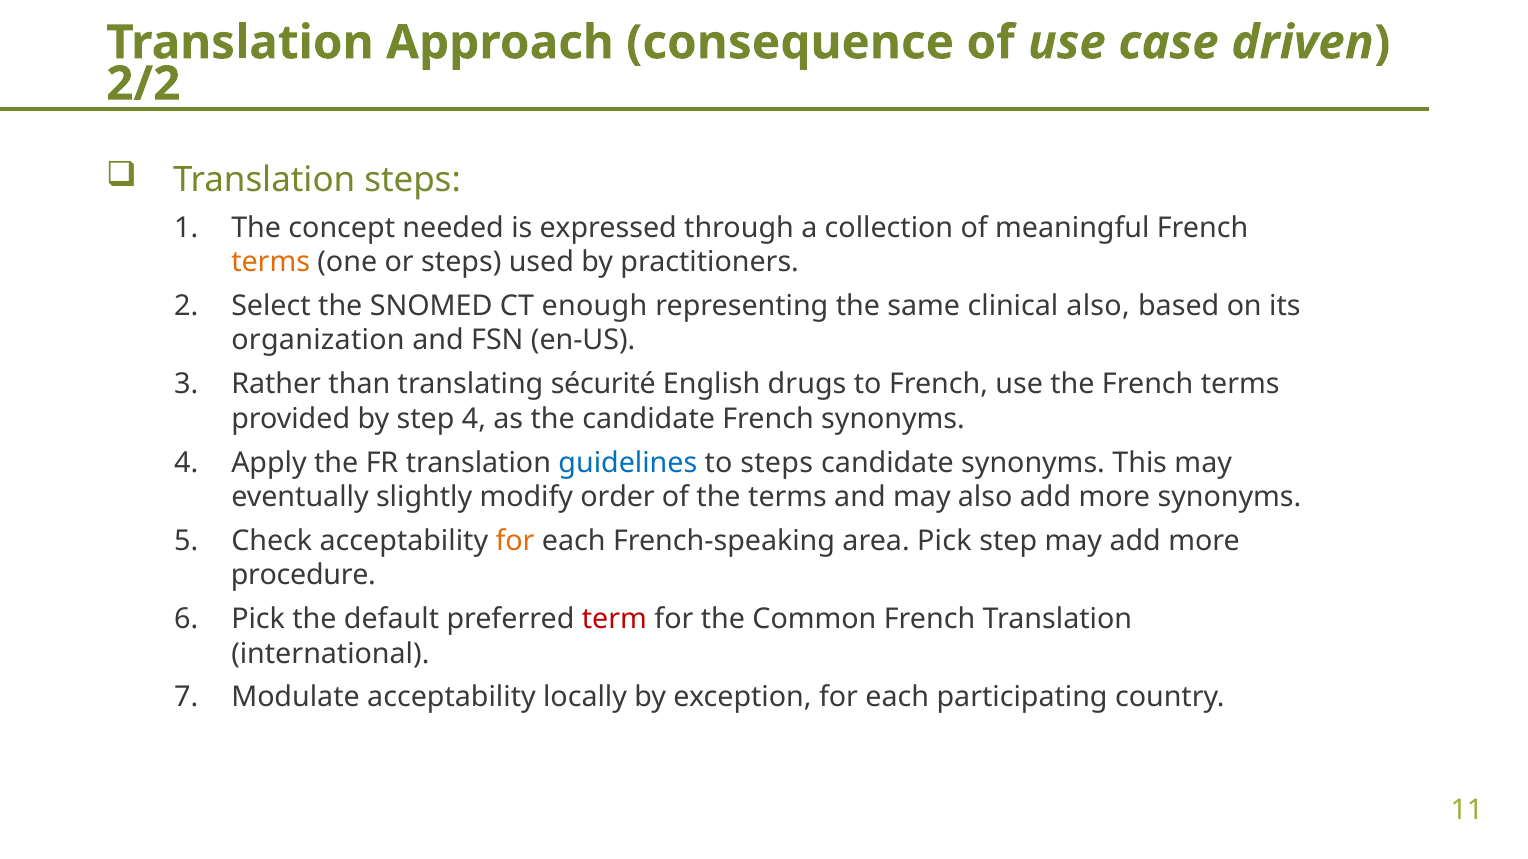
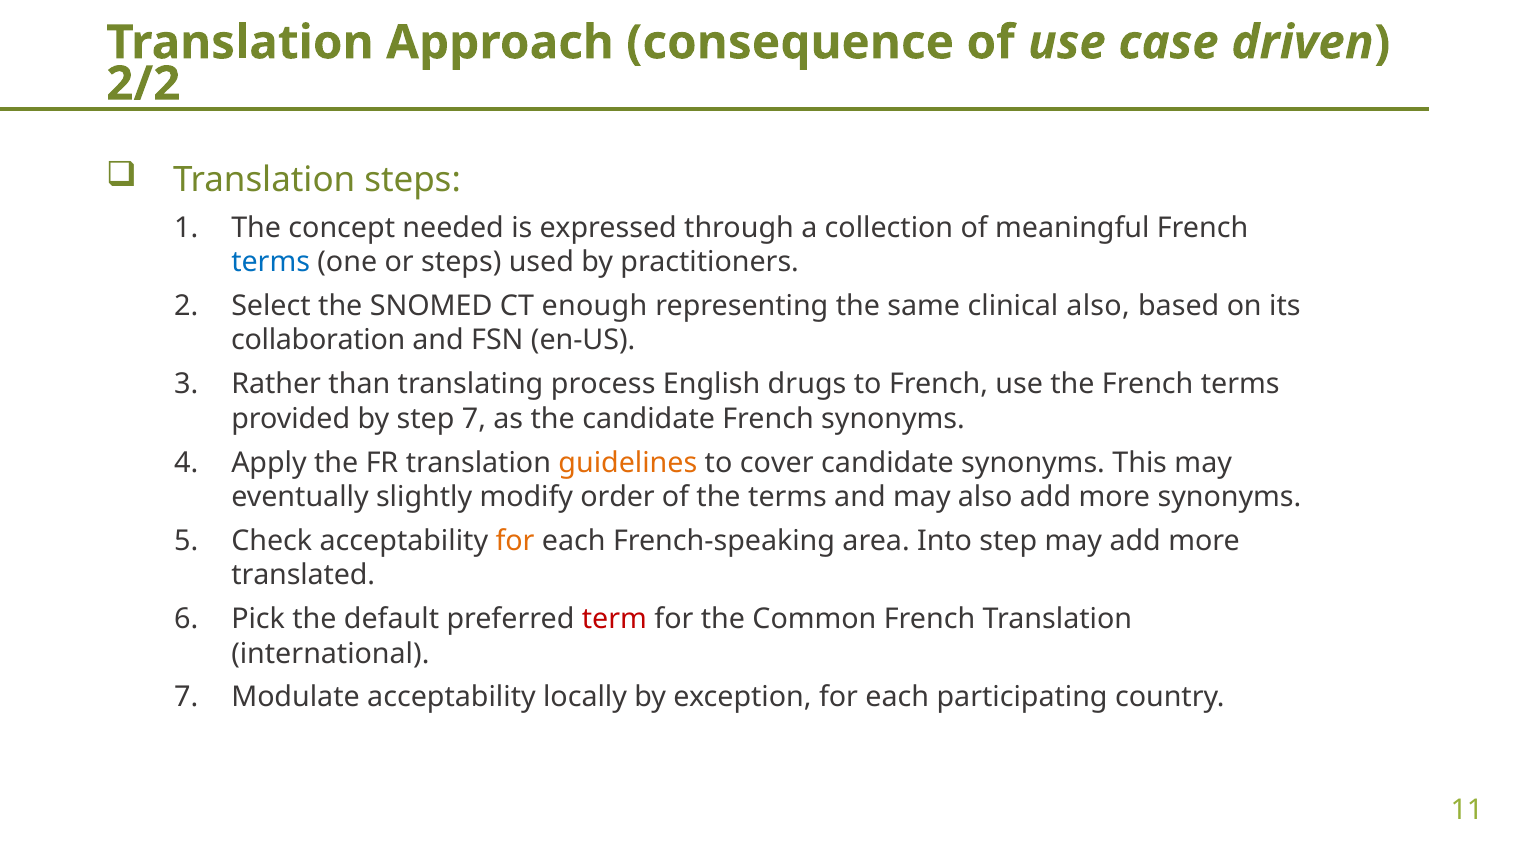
terms at (271, 262) colour: orange -> blue
organization: organization -> collaboration
sécurité: sécurité -> process
step 4: 4 -> 7
guidelines colour: blue -> orange
to steps: steps -> cover
area Pick: Pick -> Into
procedure: procedure -> translated
